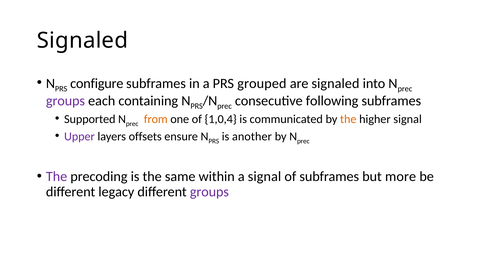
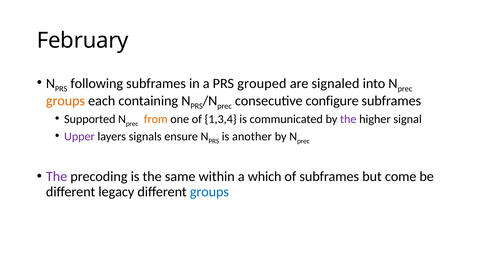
Signaled at (82, 41): Signaled -> February
configure: configure -> following
groups at (65, 101) colour: purple -> orange
following: following -> configure
1,0,4: 1,0,4 -> 1,3,4
the at (348, 119) colour: orange -> purple
offsets: offsets -> signals
a signal: signal -> which
more: more -> come
groups at (209, 192) colour: purple -> blue
